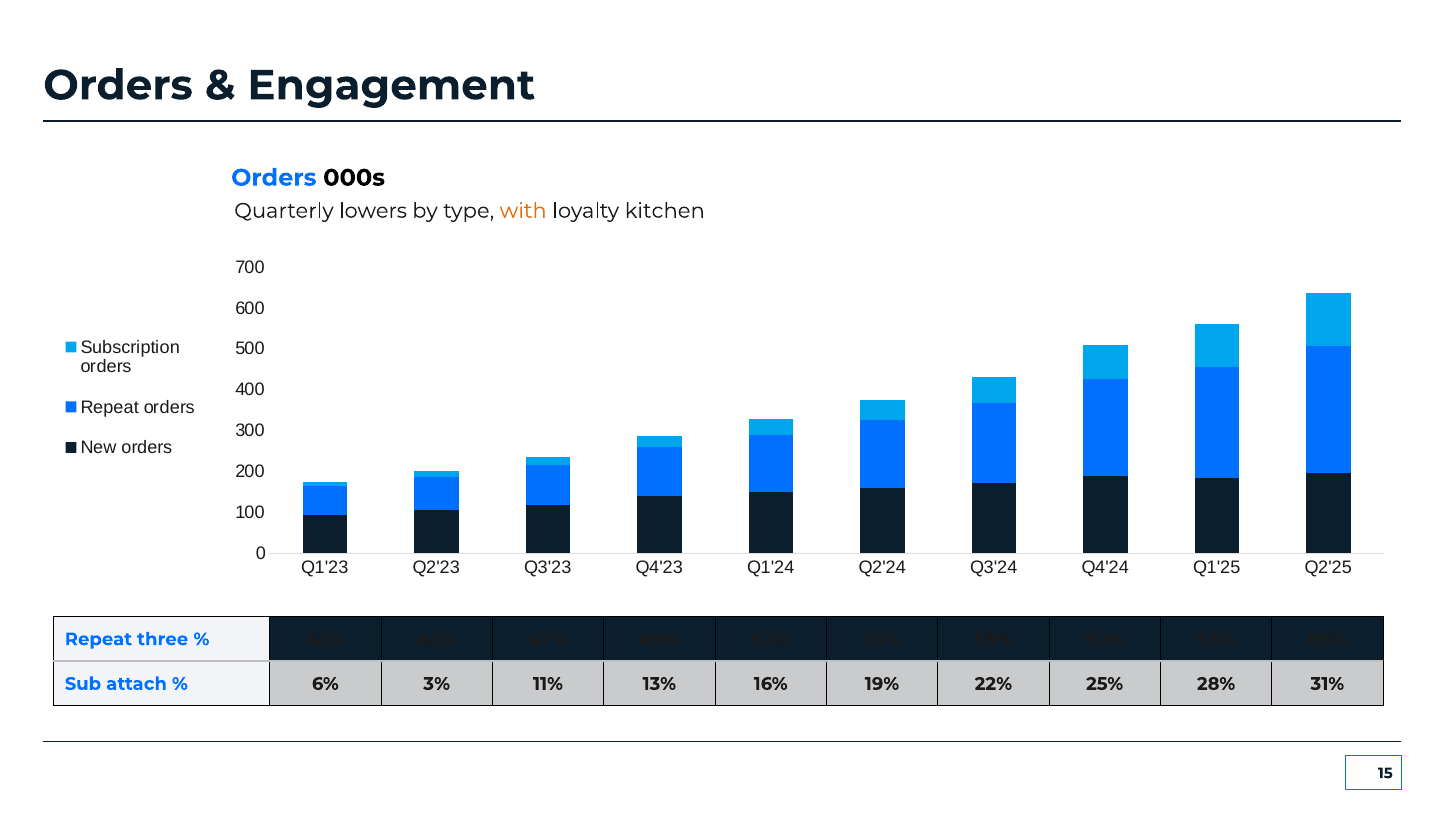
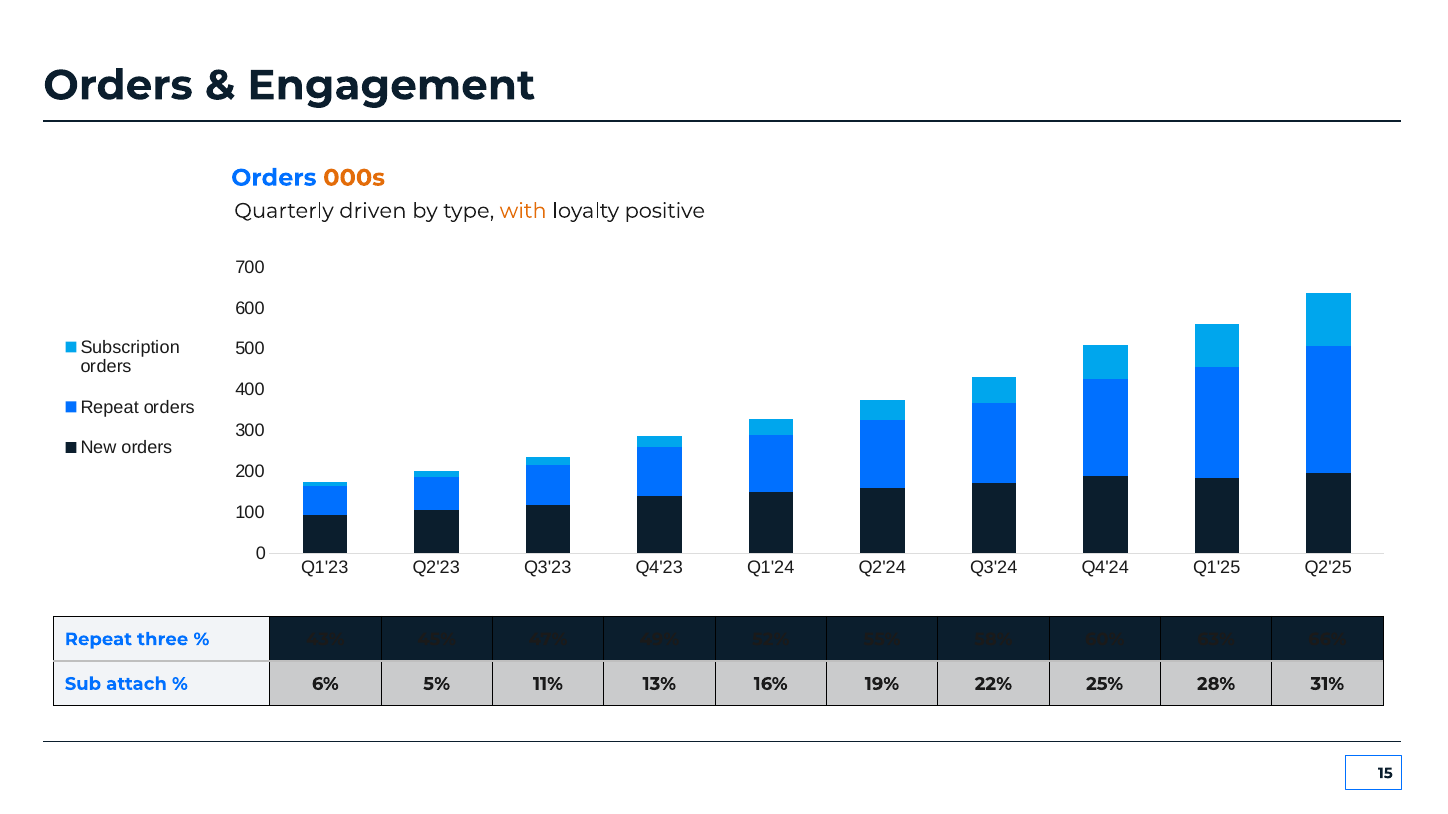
000s colour: black -> orange
lowers: lowers -> driven
kitchen: kitchen -> positive
3%: 3% -> 5%
